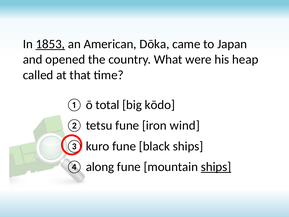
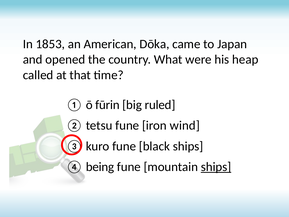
1853 underline: present -> none
total: total -> fūrin
kōdo: kōdo -> ruled
along: along -> being
